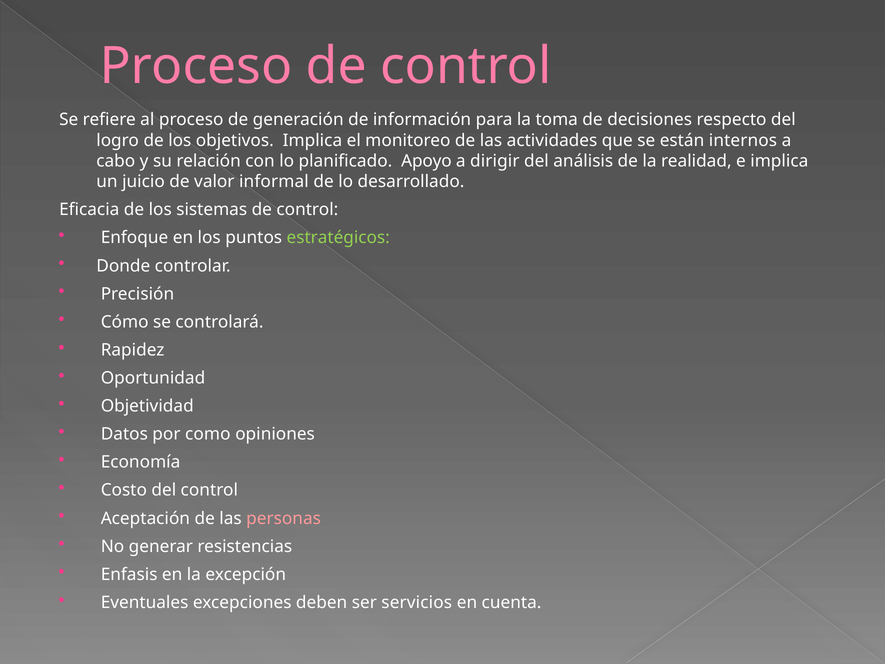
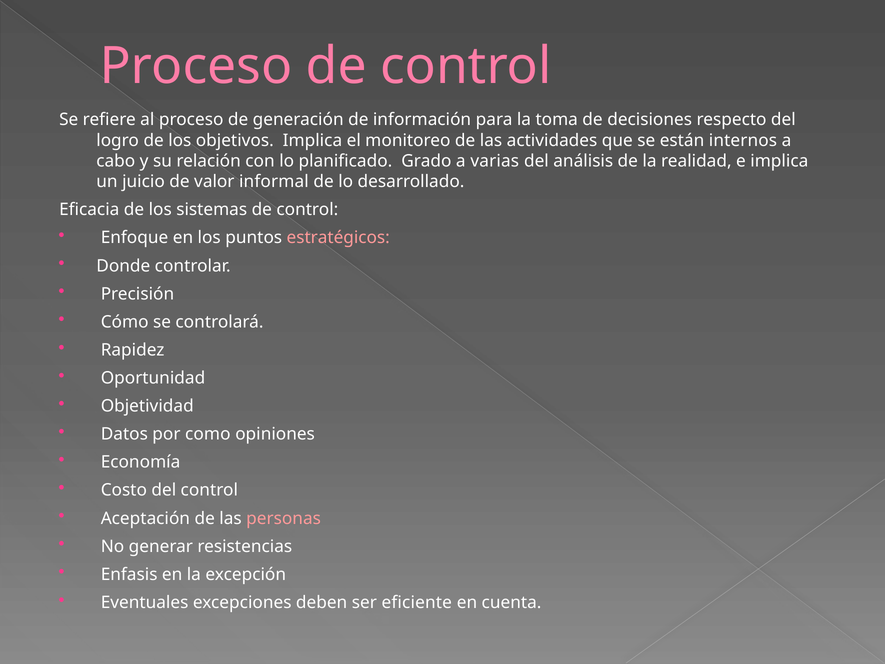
Apoyo: Apoyo -> Grado
dirigir: dirigir -> varias
estratégicos colour: light green -> pink
servicios: servicios -> eficiente
